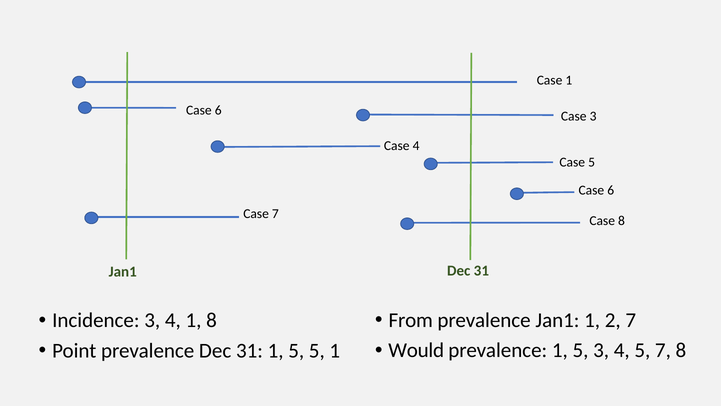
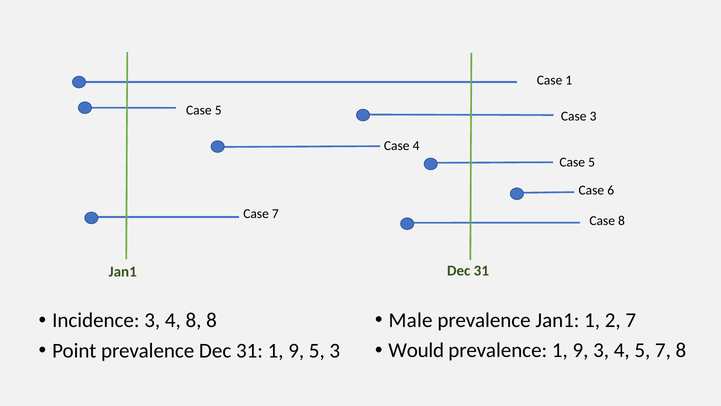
6 at (218, 110): 6 -> 5
From: From -> Male
4 1: 1 -> 8
prevalence 1 5: 5 -> 9
31 1 5: 5 -> 9
5 1: 1 -> 3
